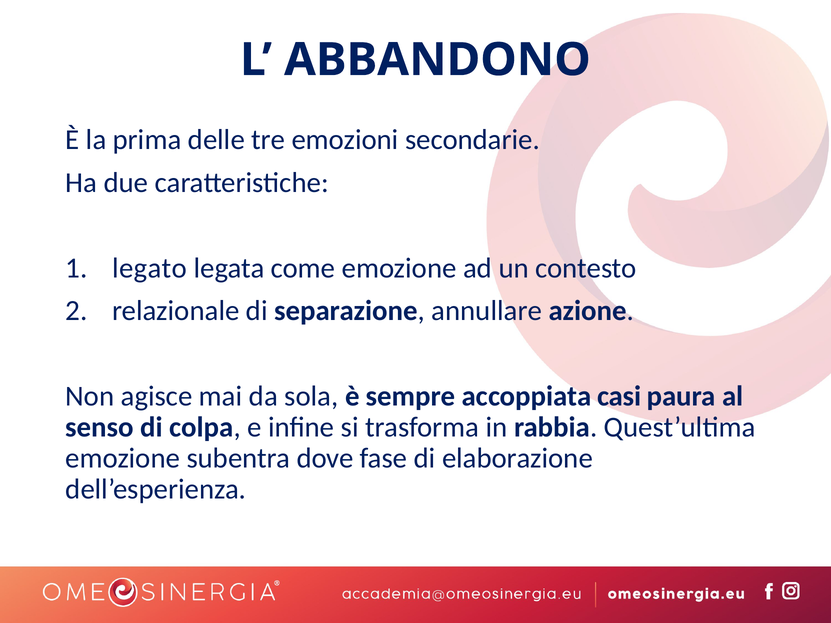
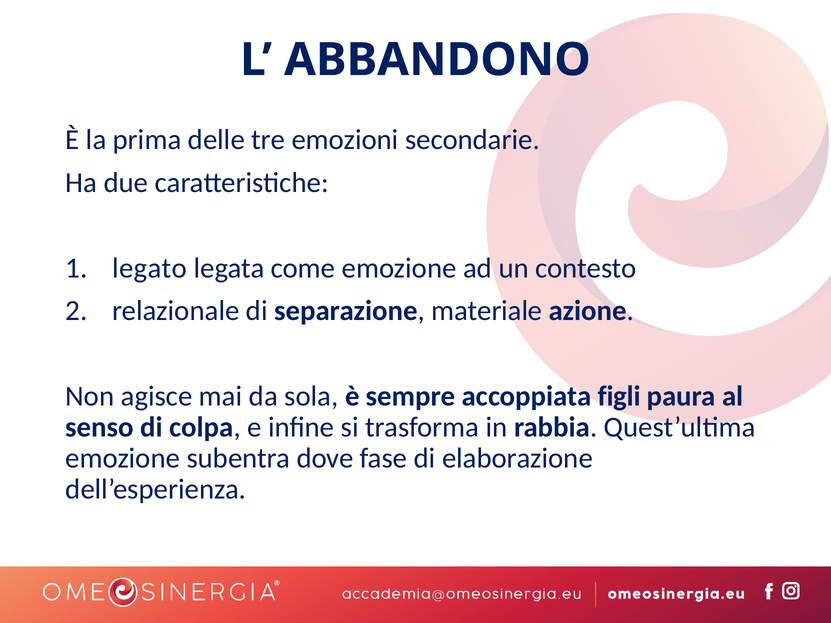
annullare: annullare -> materiale
casi: casi -> figli
